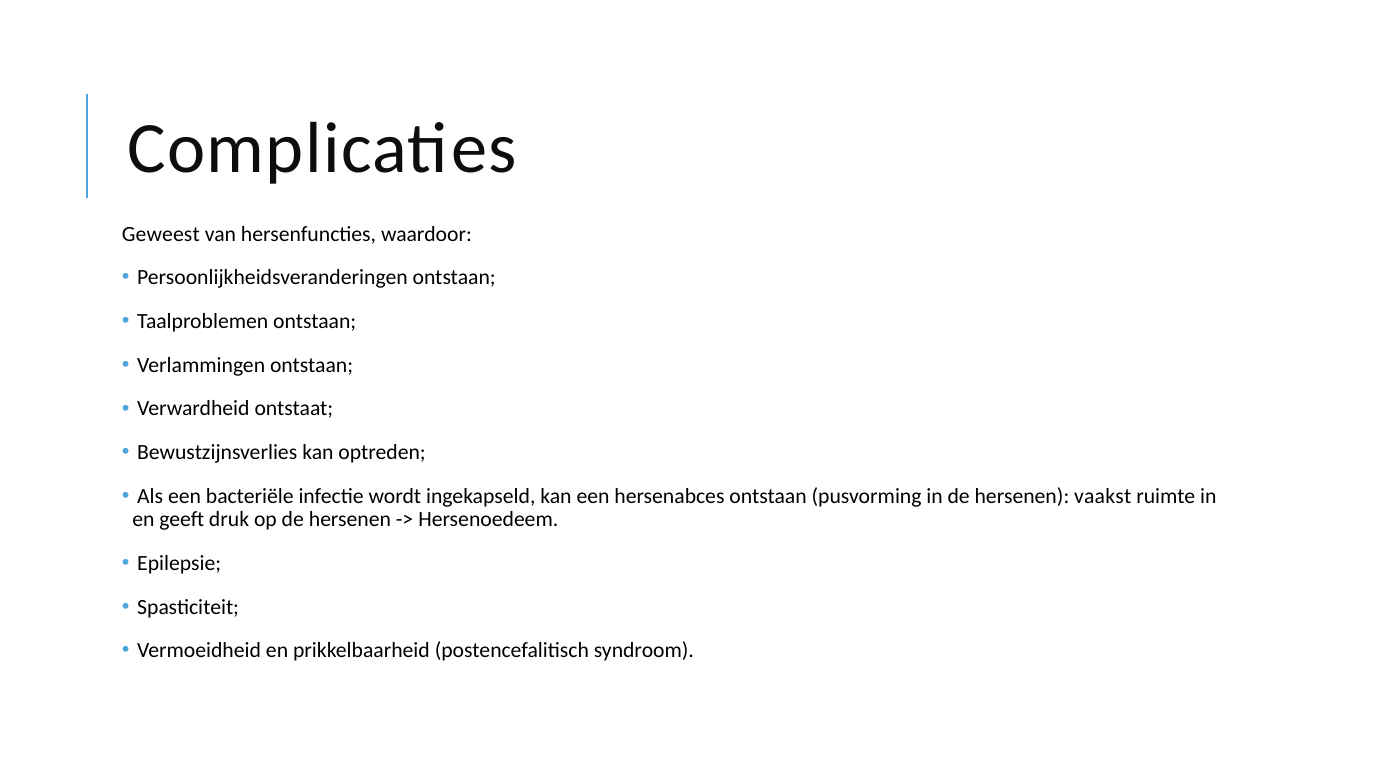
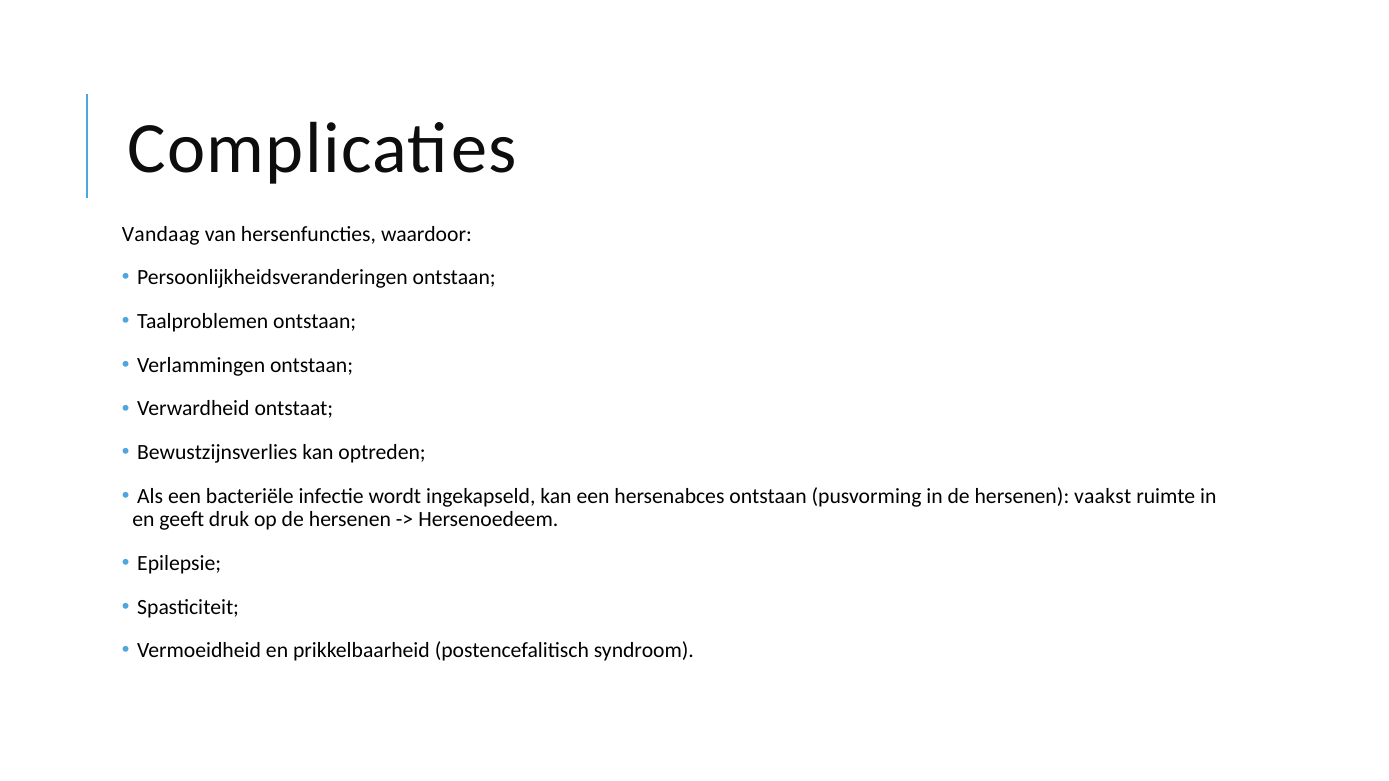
Geweest: Geweest -> Vandaag
